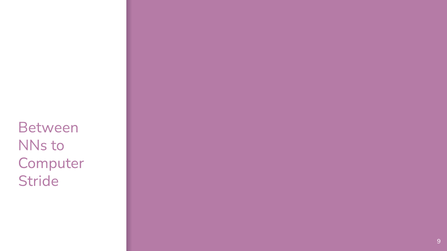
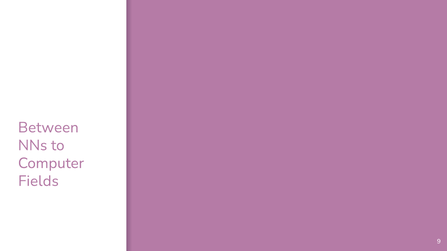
Stride: Stride -> Fields
